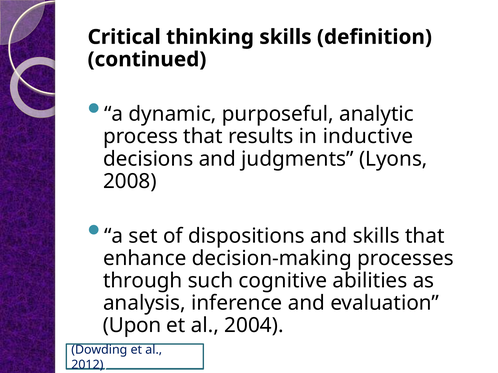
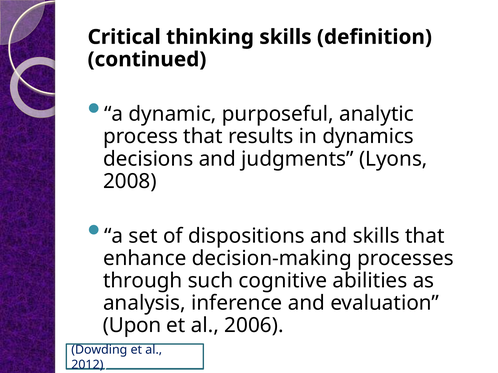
inductive: inductive -> dynamics
2004: 2004 -> 2006
